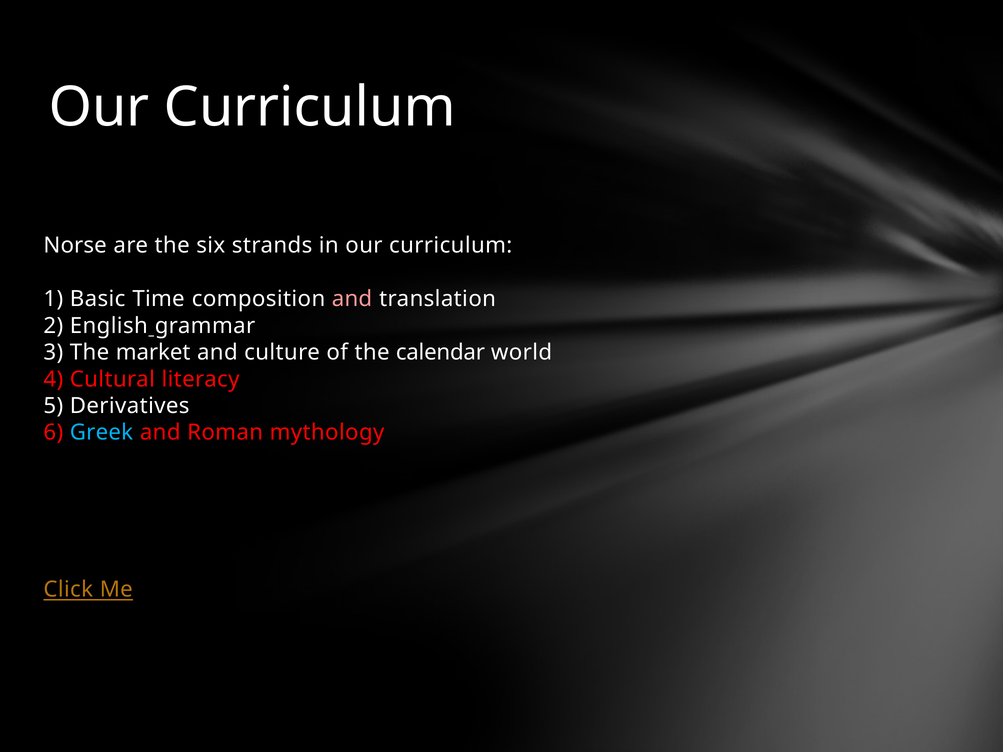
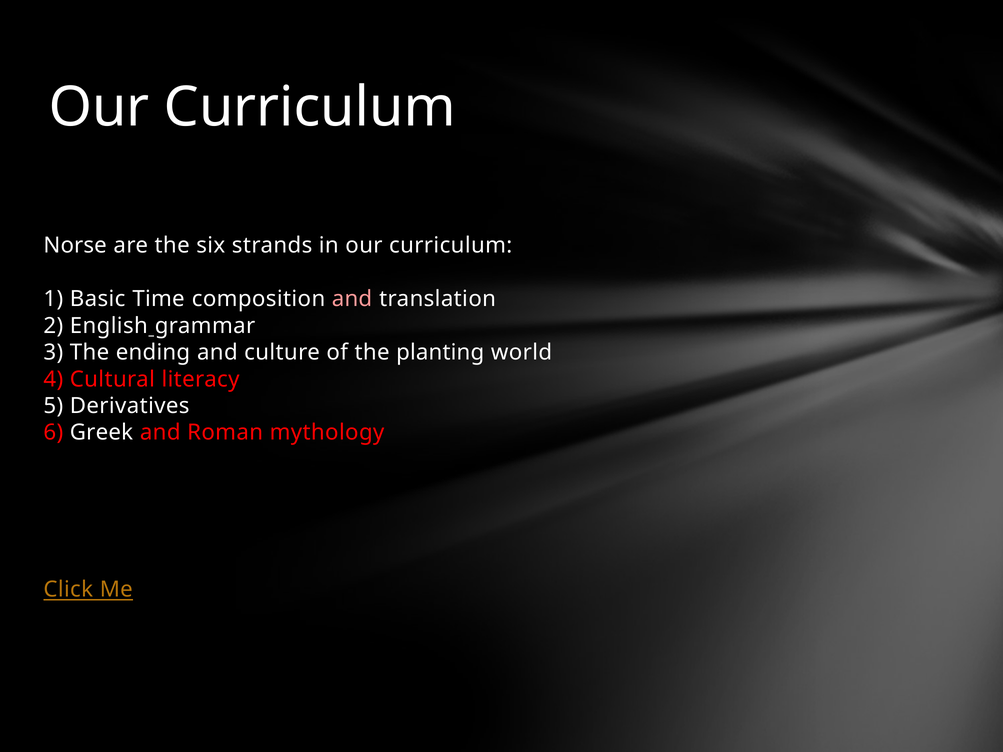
market: market -> ending
calendar: calendar -> planting
Greek colour: light blue -> white
